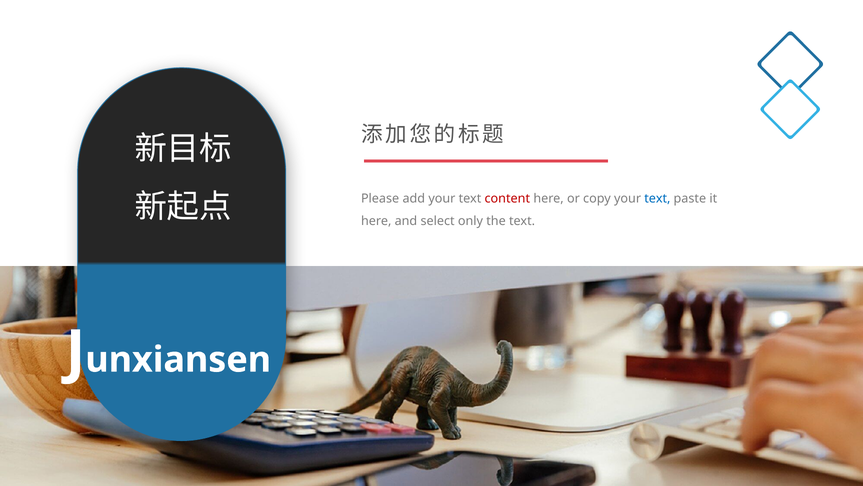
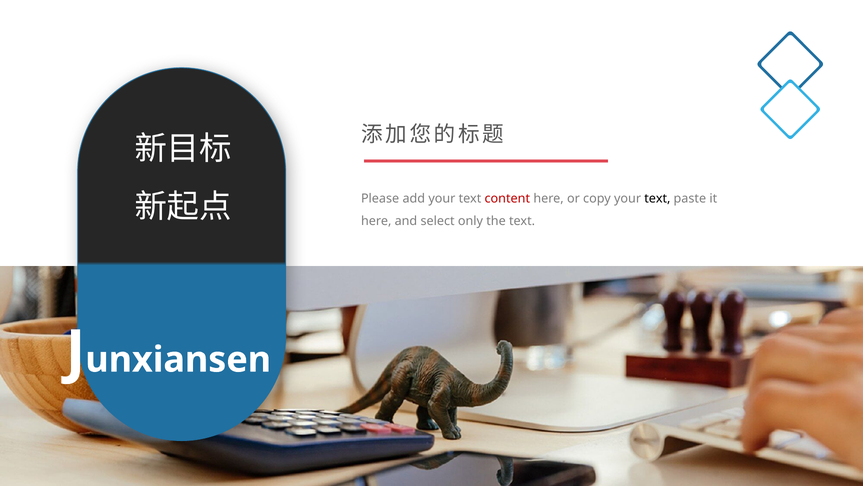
text at (657, 198) colour: blue -> black
